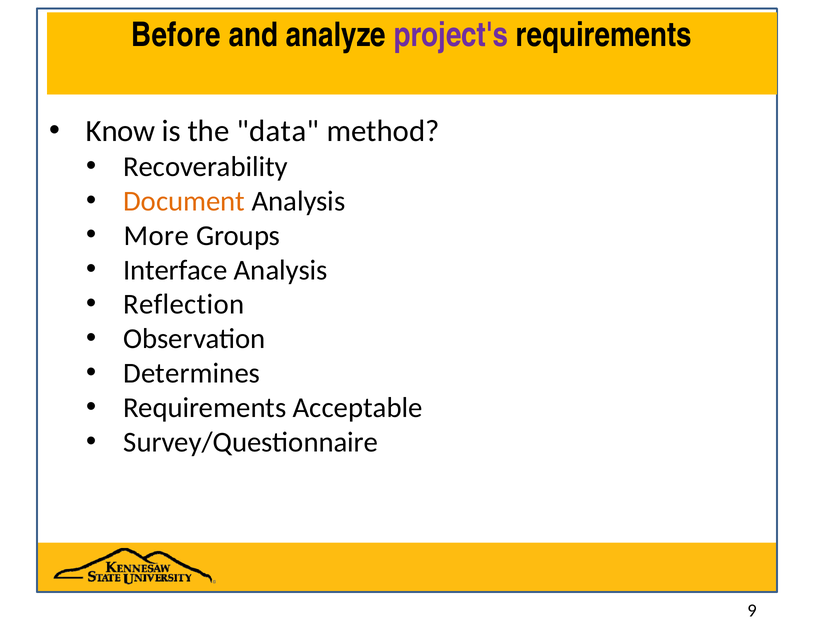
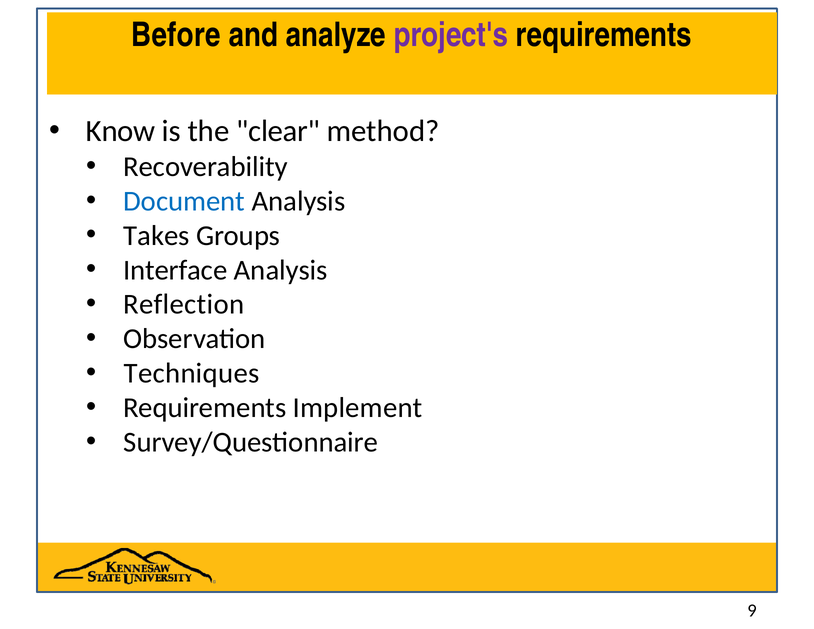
data: data -> clear
Document colour: orange -> blue
More: More -> Takes
Determines: Determines -> Techniques
Acceptable: Acceptable -> Implement
